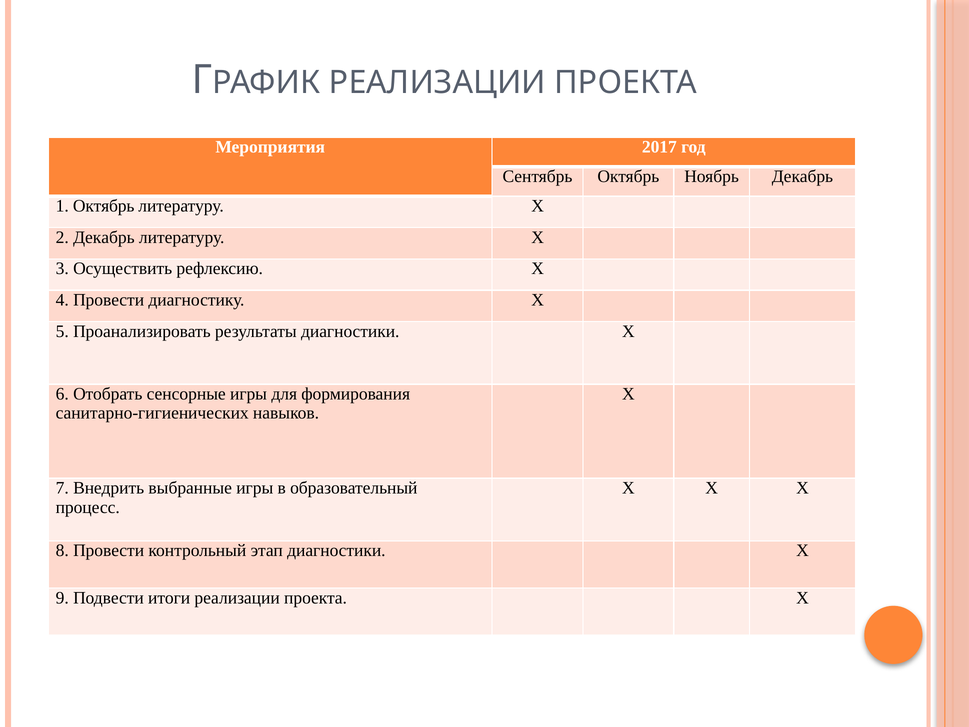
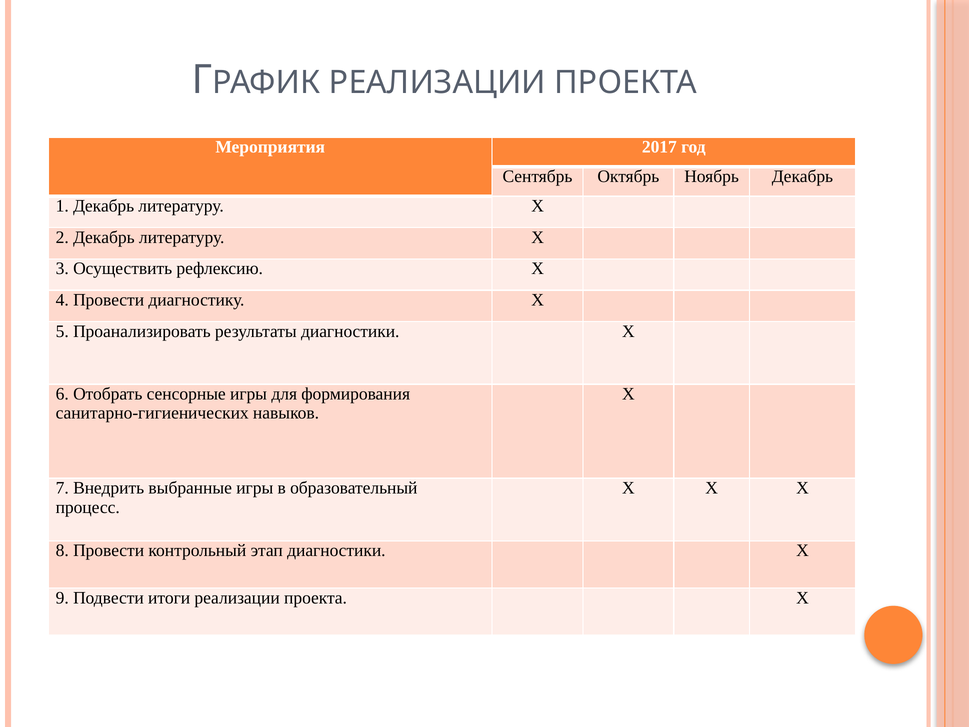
1 Октябрь: Октябрь -> Декабрь
